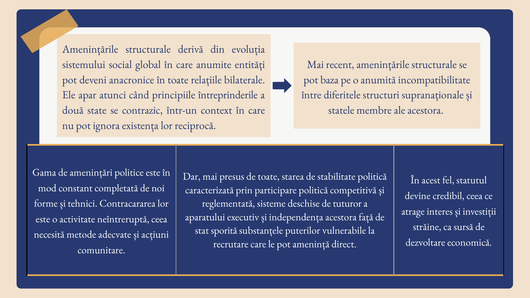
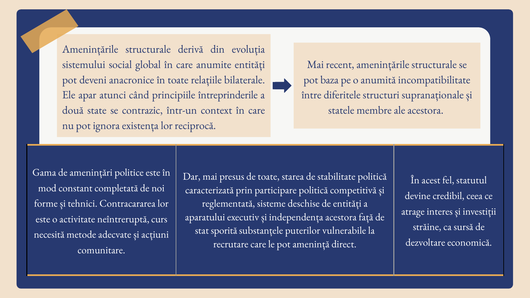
de tuturor: tuturor -> entități
neîntreruptă ceea: ceea -> curs
